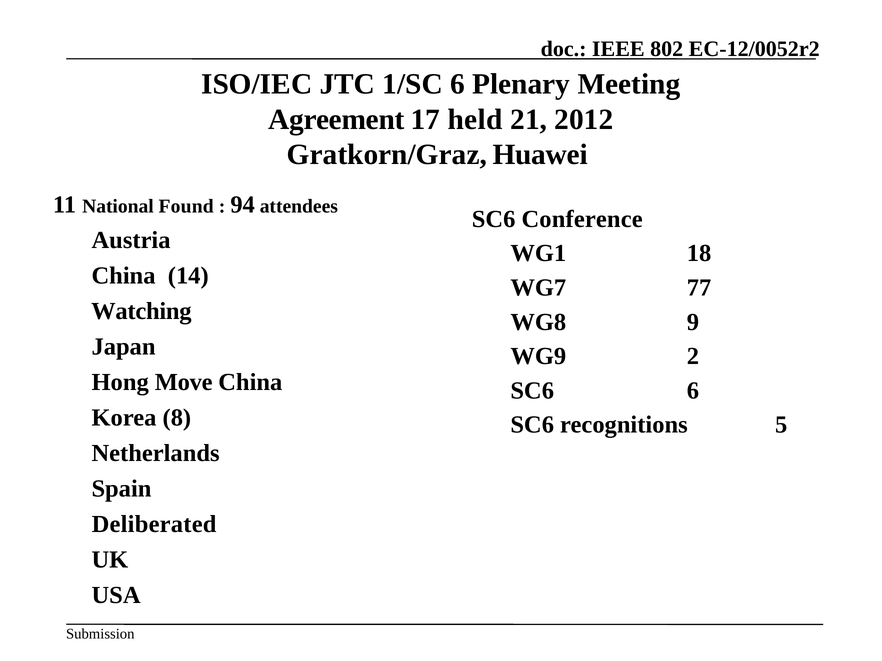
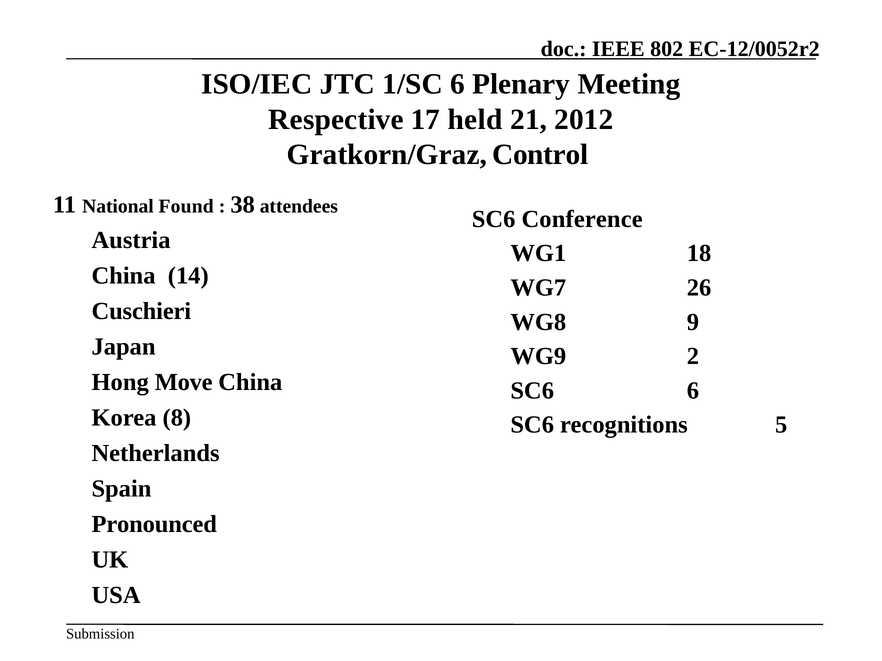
Agreement: Agreement -> Respective
Huawei: Huawei -> Control
94: 94 -> 38
77: 77 -> 26
Watching: Watching -> Cuschieri
Deliberated: Deliberated -> Pronounced
